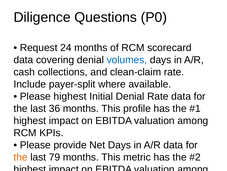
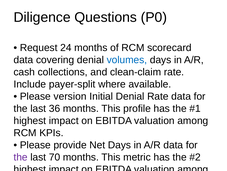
Please highest: highest -> version
the at (21, 157) colour: orange -> purple
79: 79 -> 70
